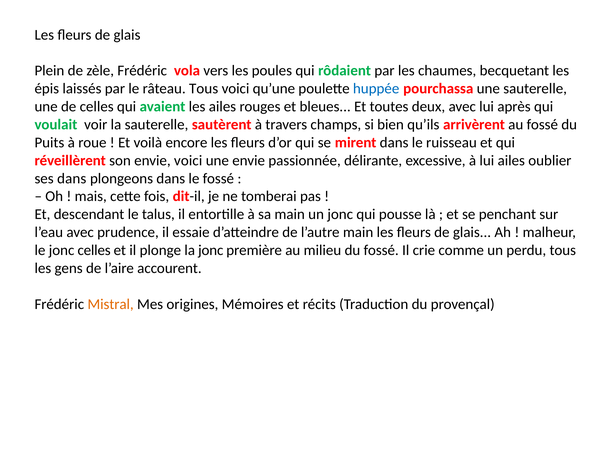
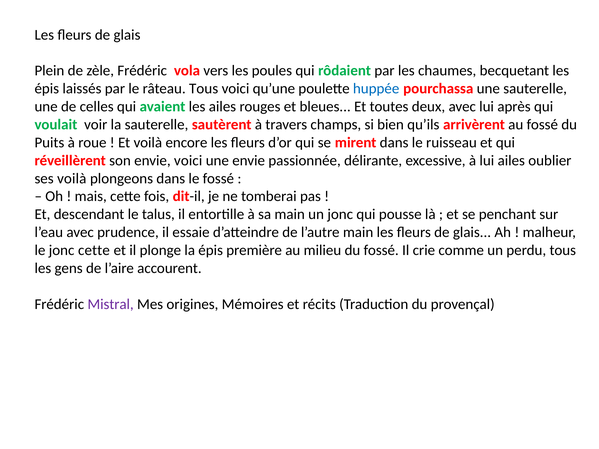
ses dans: dans -> voilà
jonc celles: celles -> cette
la jonc: jonc -> épis
Mistral colour: orange -> purple
